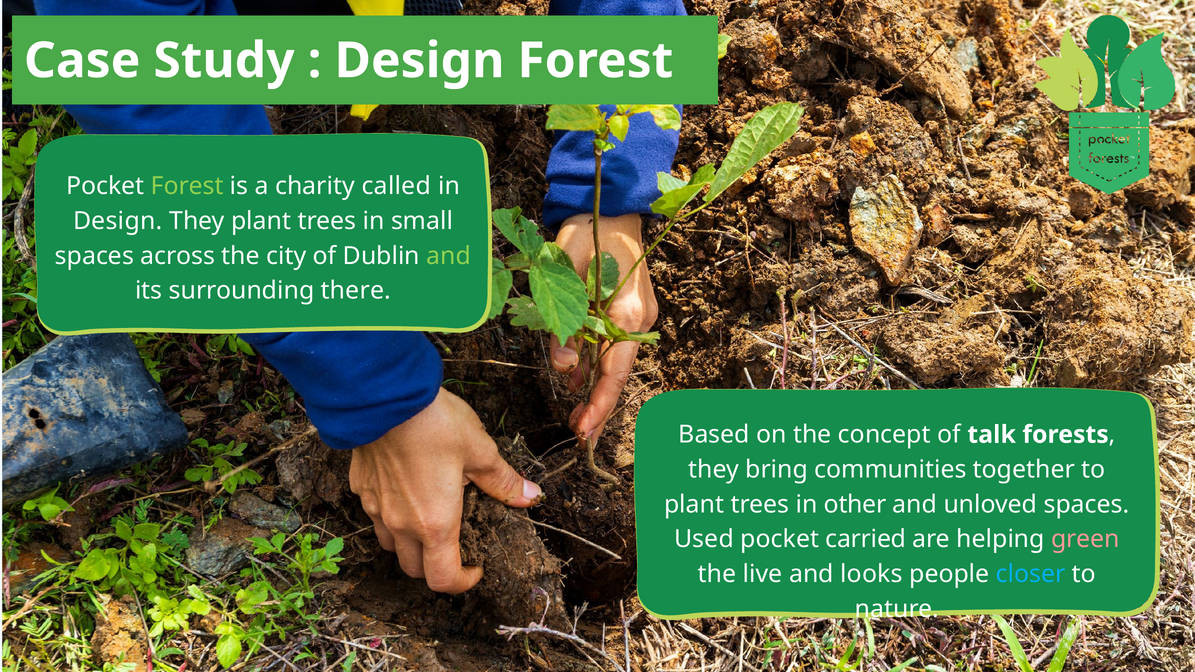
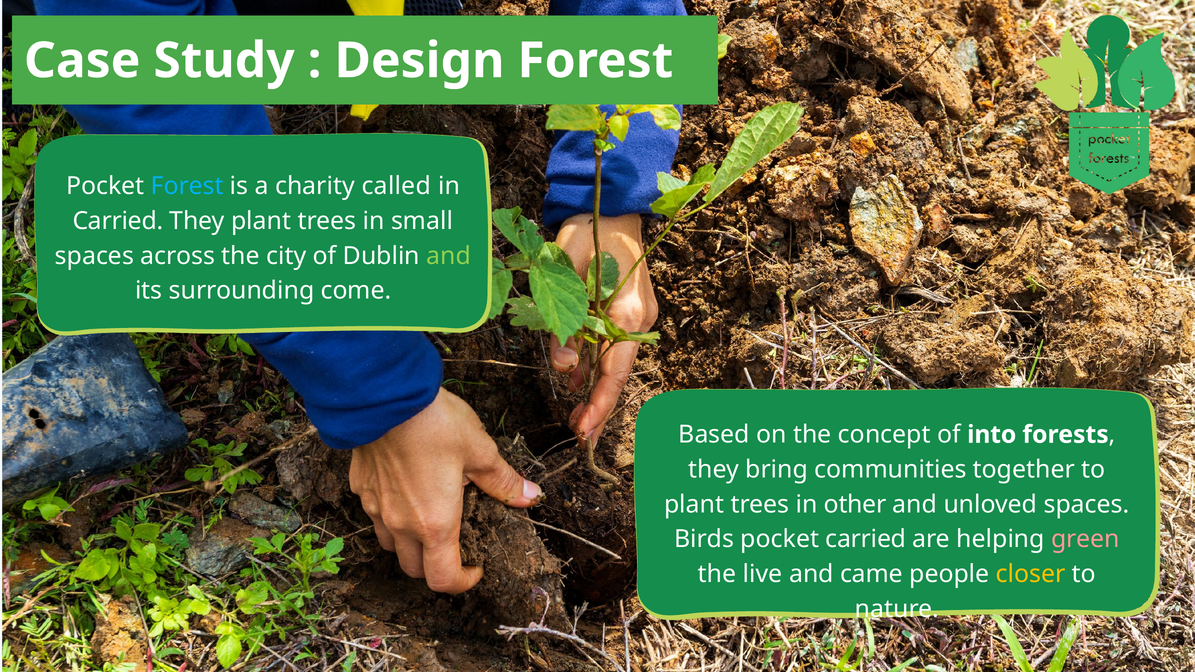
Forest at (187, 186) colour: light green -> light blue
Design at (118, 221): Design -> Carried
there: there -> come
talk: talk -> into
Used: Used -> Birds
looks: looks -> came
closer colour: light blue -> yellow
